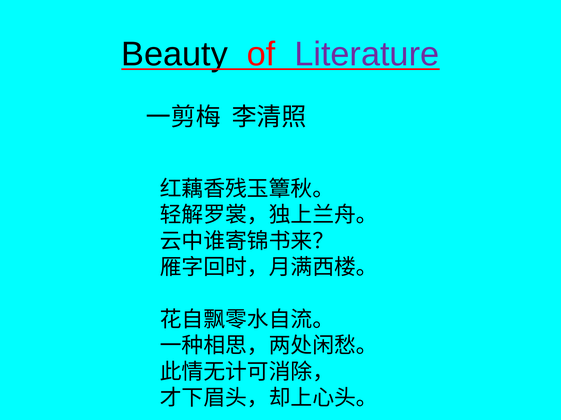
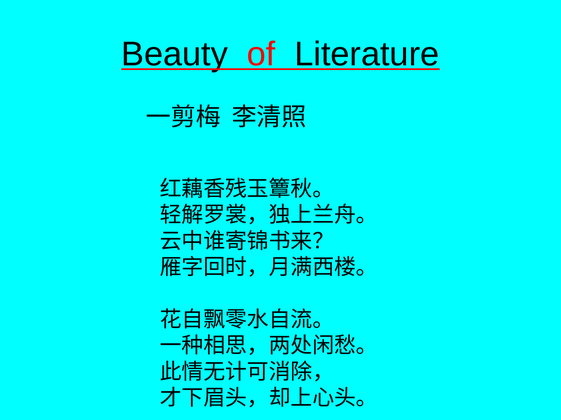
Literature colour: purple -> black
